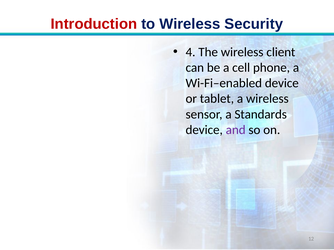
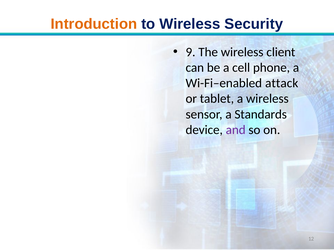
Introduction colour: red -> orange
4: 4 -> 9
Wi-Fi–enabled device: device -> attack
